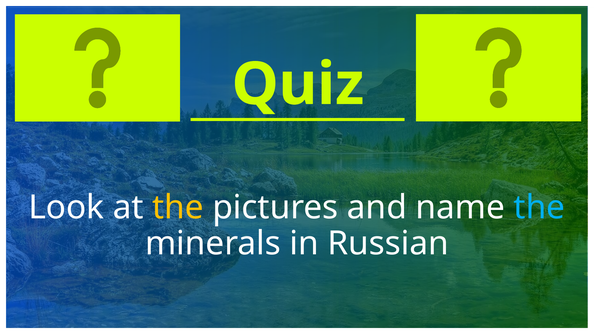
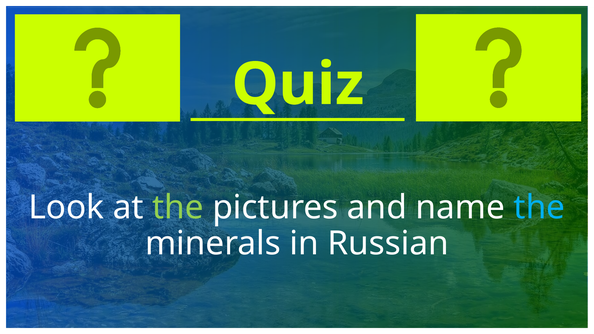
the at (178, 207) colour: yellow -> light green
